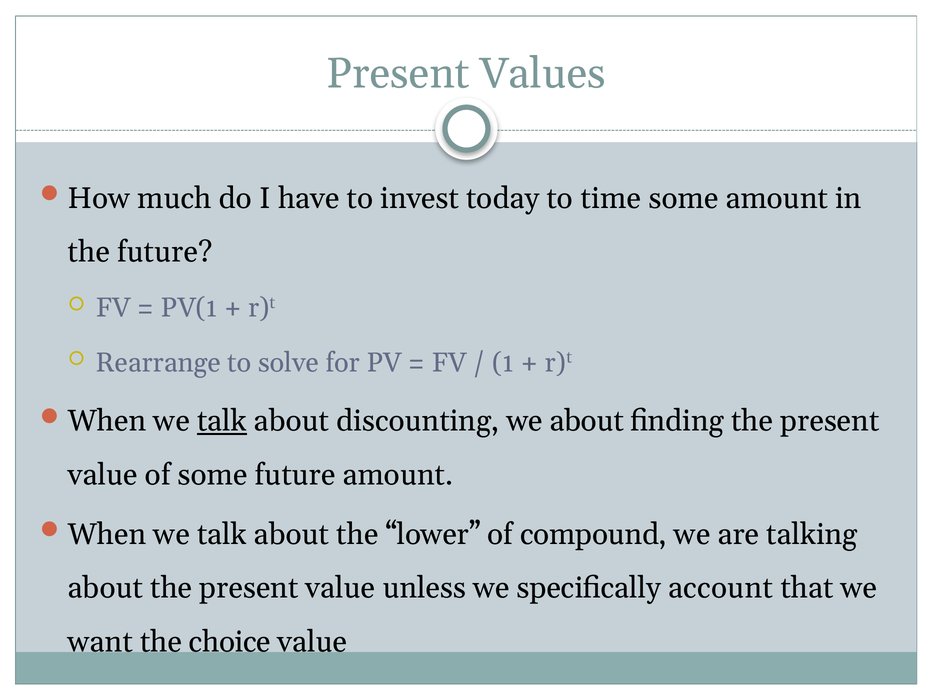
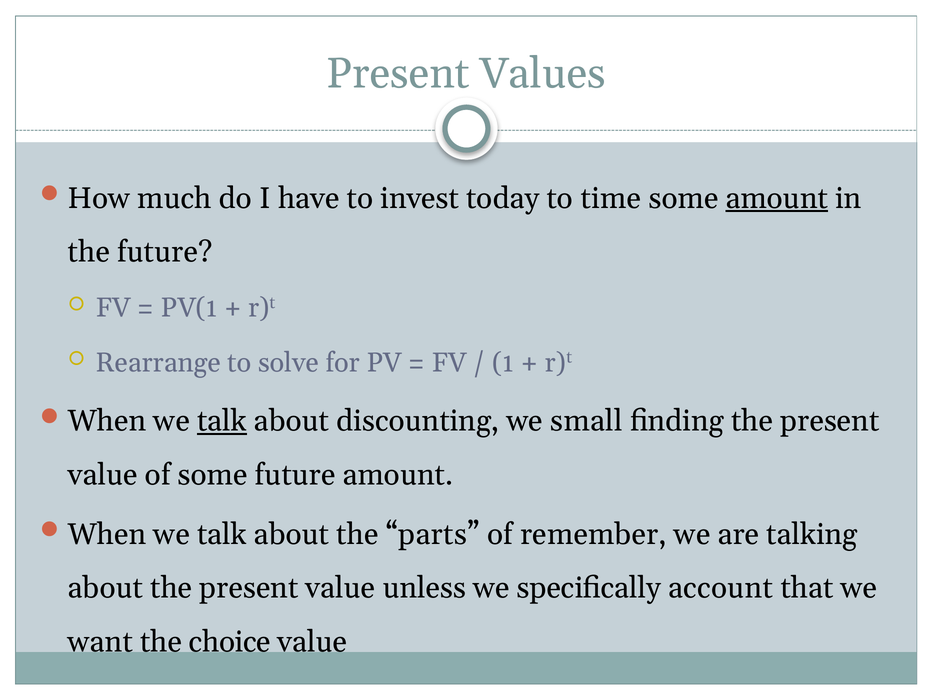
amount at (777, 198) underline: none -> present
we about: about -> small
lower: lower -> parts
compound: compound -> remember
